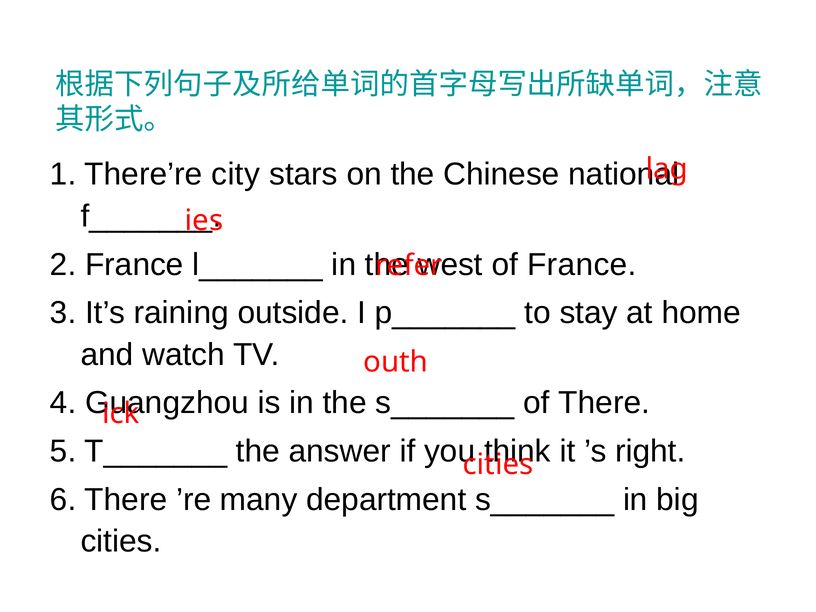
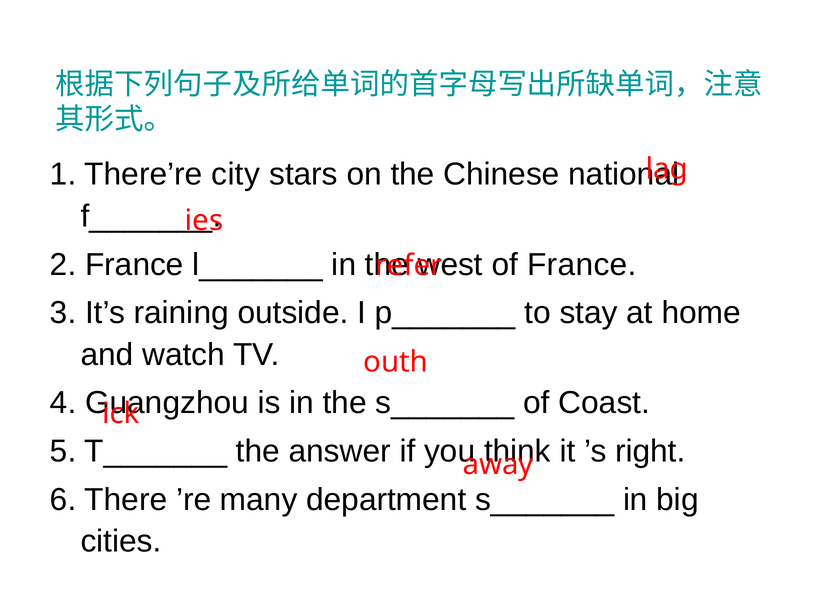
of There: There -> Coast
cities at (498, 465): cities -> away
